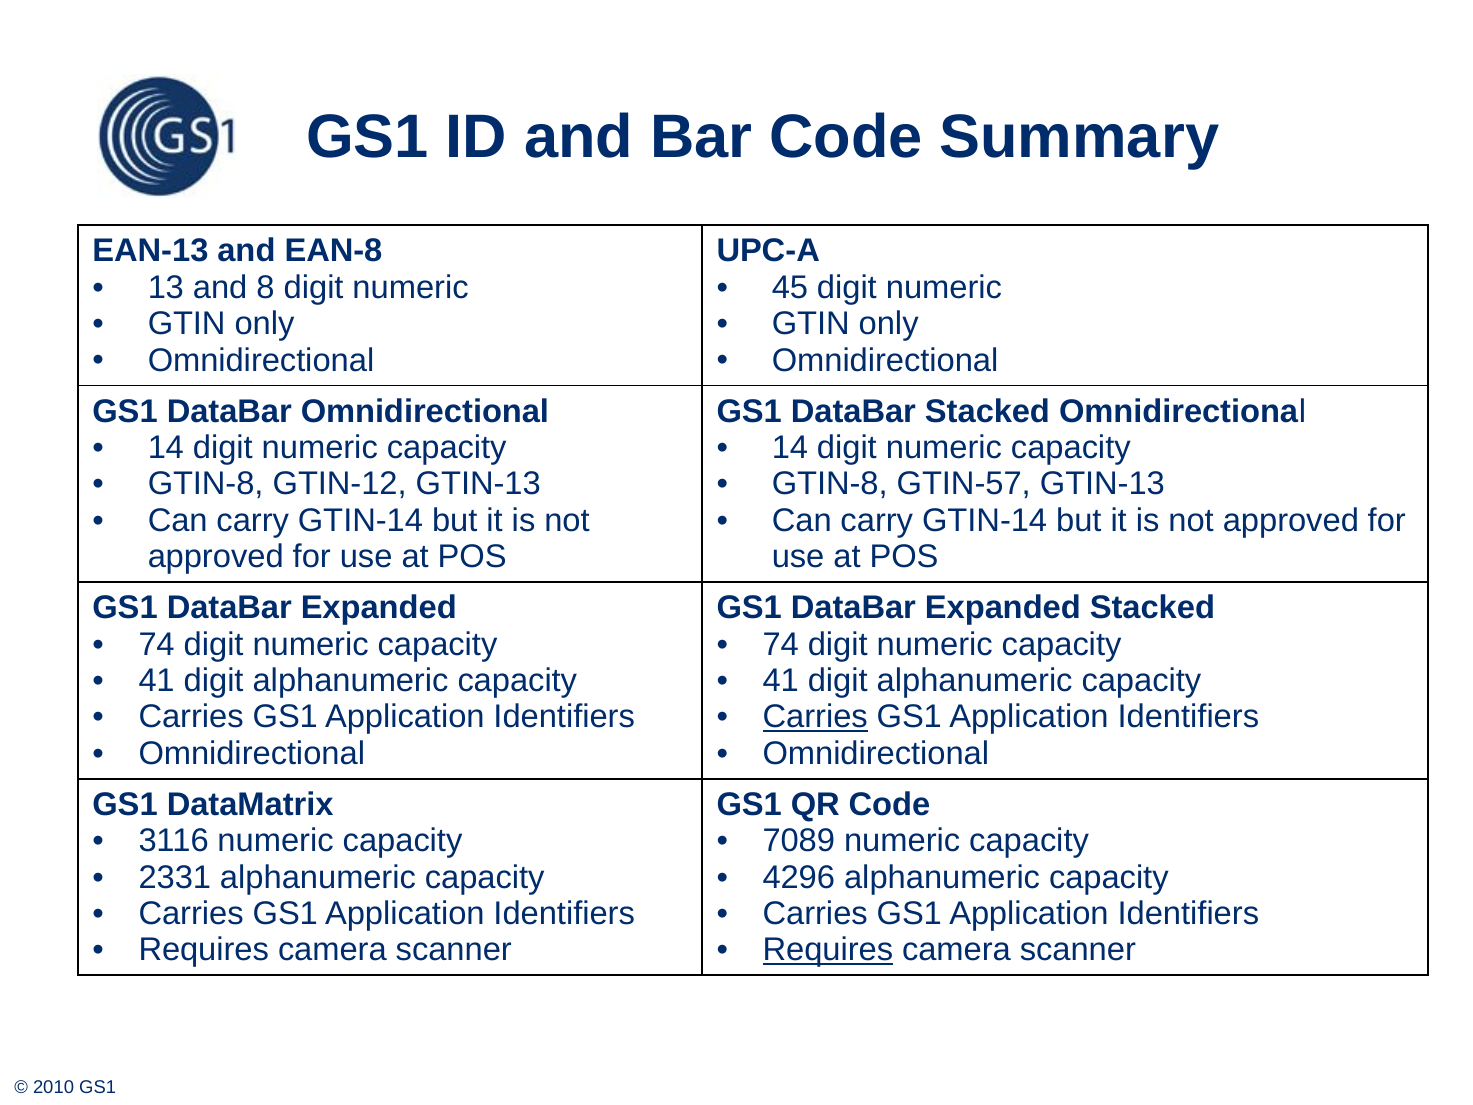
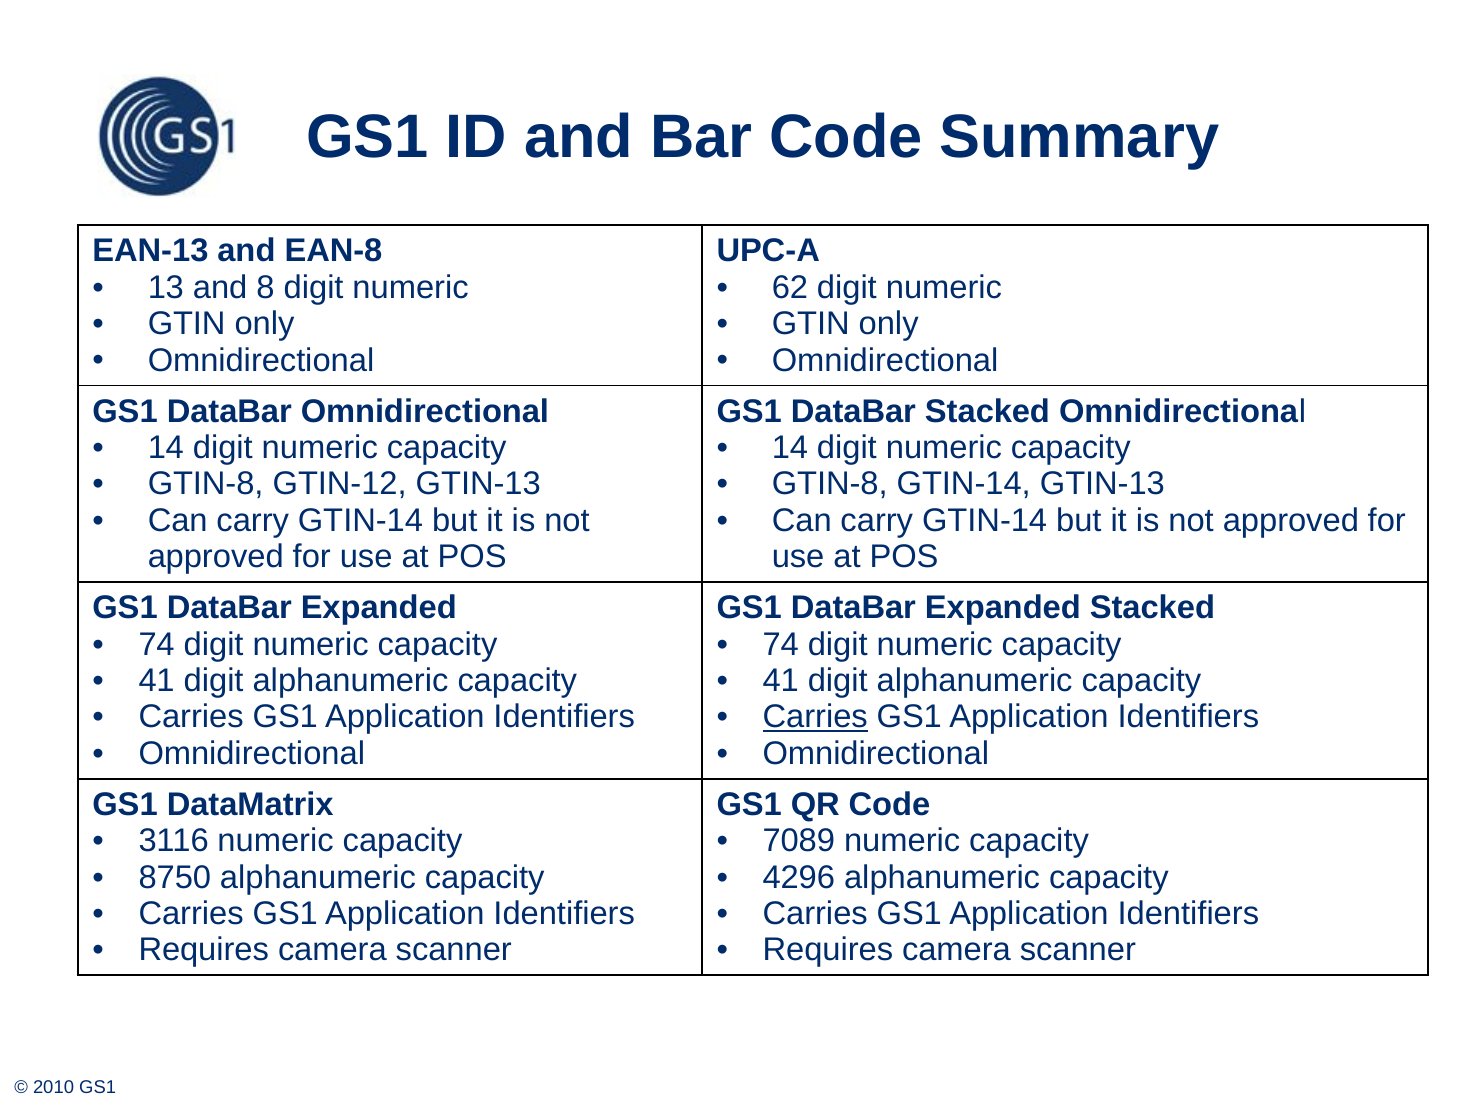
45: 45 -> 62
GTIN-8 GTIN-57: GTIN-57 -> GTIN-14
2331: 2331 -> 8750
Requires at (828, 950) underline: present -> none
